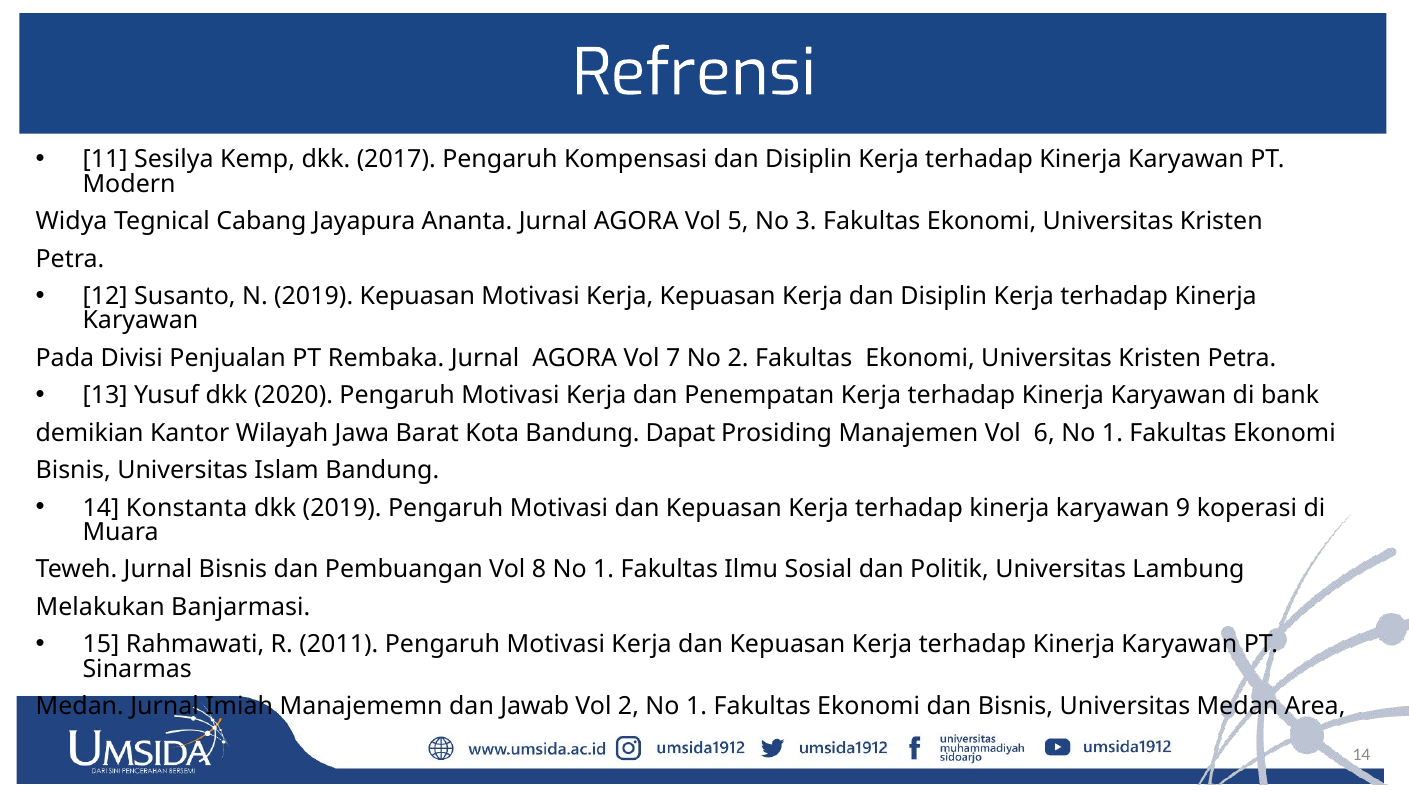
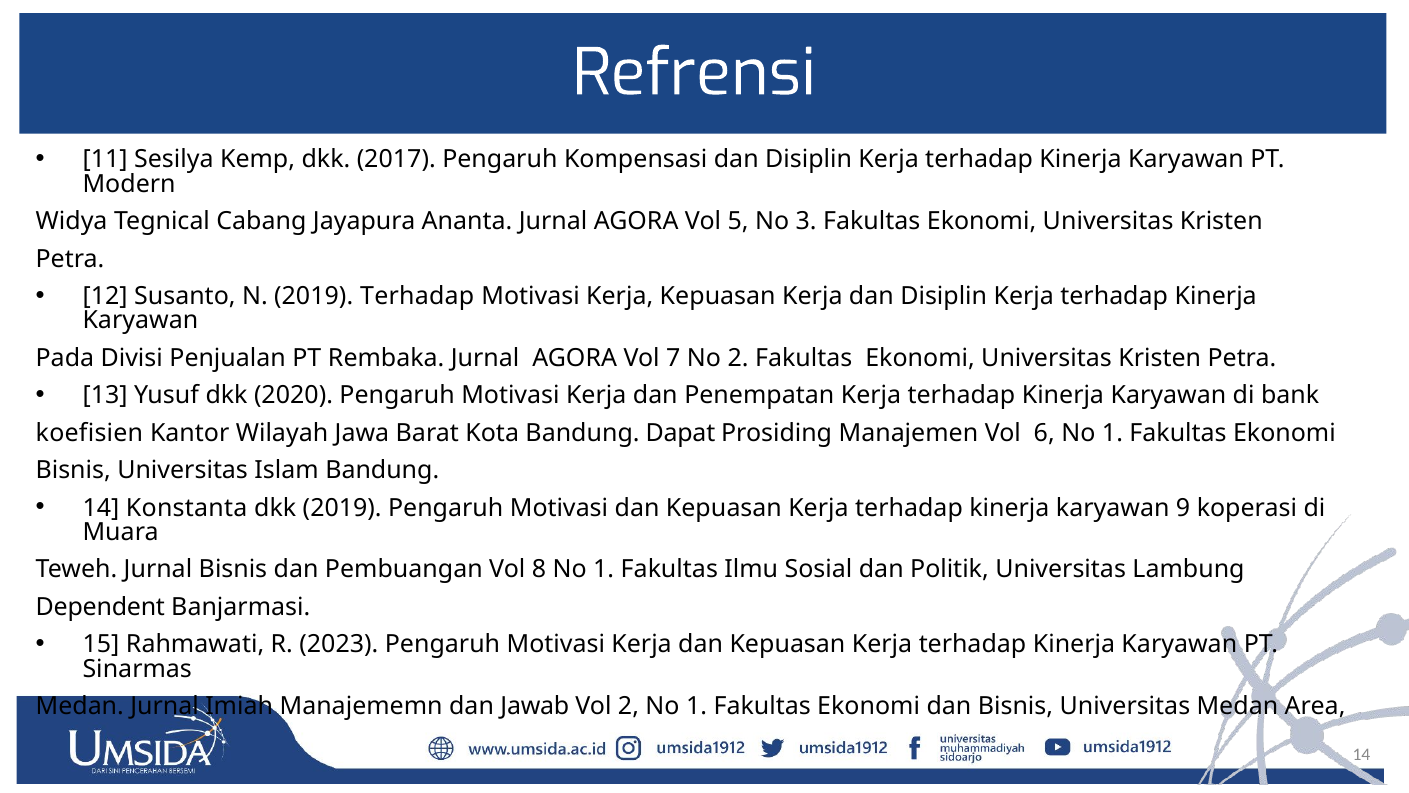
2019 Kepuasan: Kepuasan -> Terhadap
demikian: demikian -> koefisien
Melakukan: Melakukan -> Dependent
2011: 2011 -> 2023
